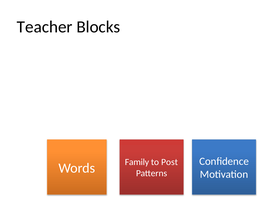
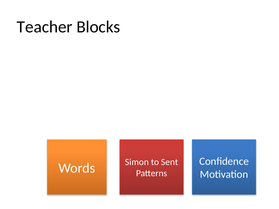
Family: Family -> Simon
Post: Post -> Sent
